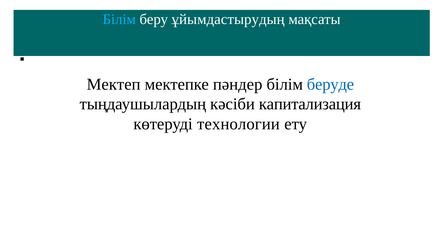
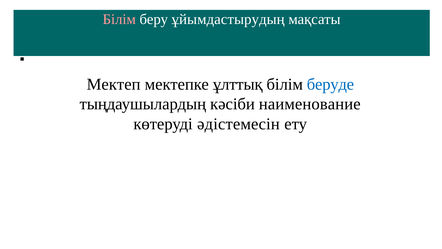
Білім at (119, 19) colour: light blue -> pink
пәндер: пәндер -> ұлттық
капитализация: капитализация -> наименование
технологии: технологии -> әдістемесін
